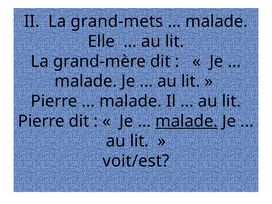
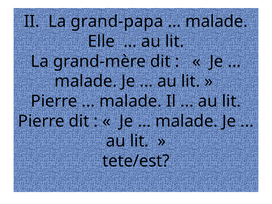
grand-mets: grand-mets -> grand-papa
malade at (187, 121) underline: present -> none
voit/est: voit/est -> tete/est
